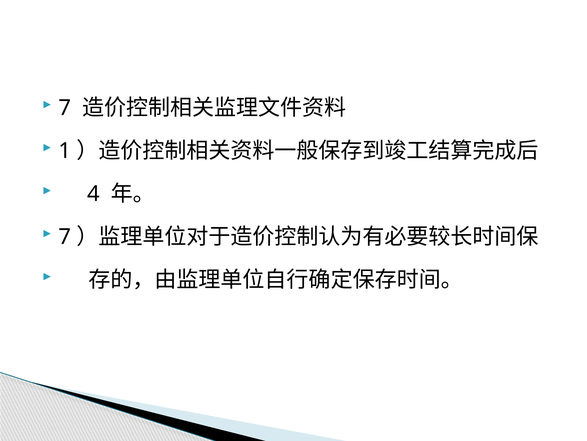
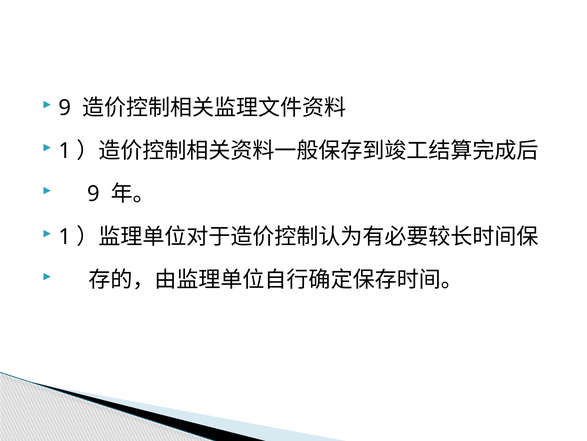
7 at (65, 108): 7 -> 9
4 at (93, 194): 4 -> 9
7 at (65, 236): 7 -> 1
